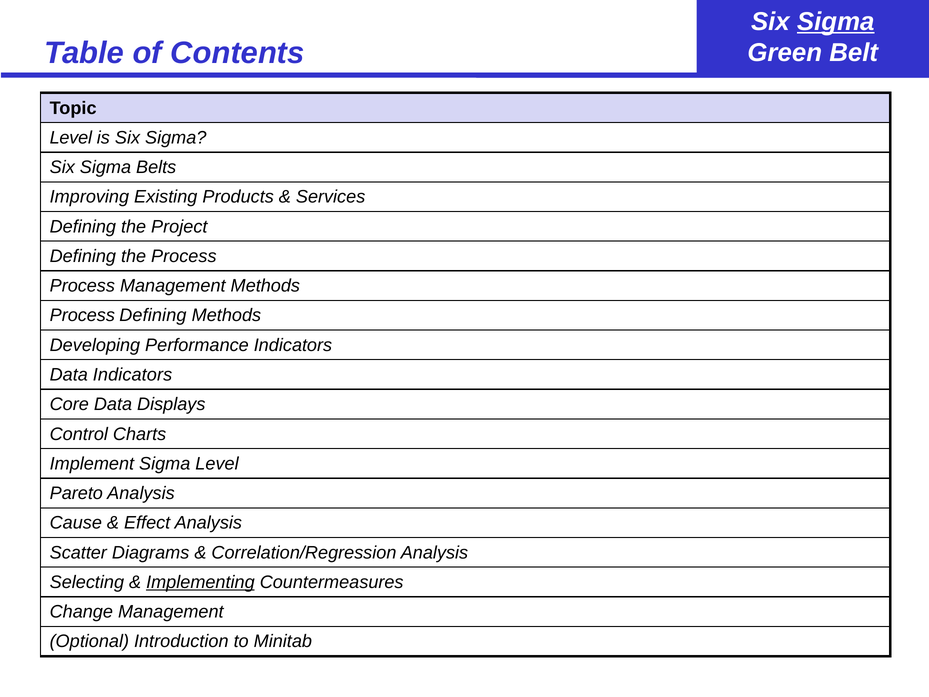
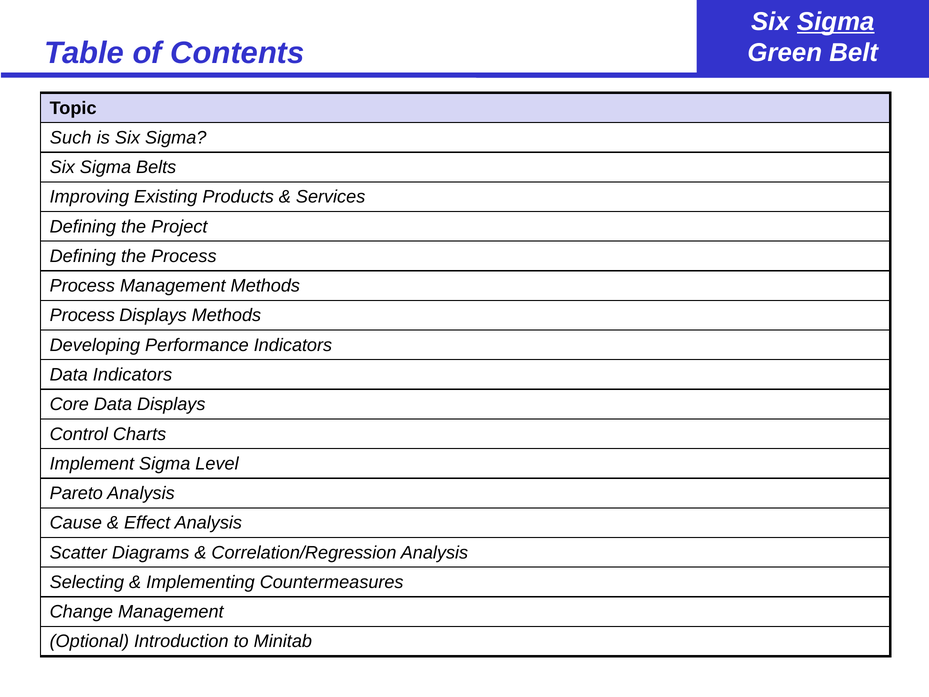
Level at (71, 138): Level -> Such
Process Defining: Defining -> Displays
Implementing underline: present -> none
